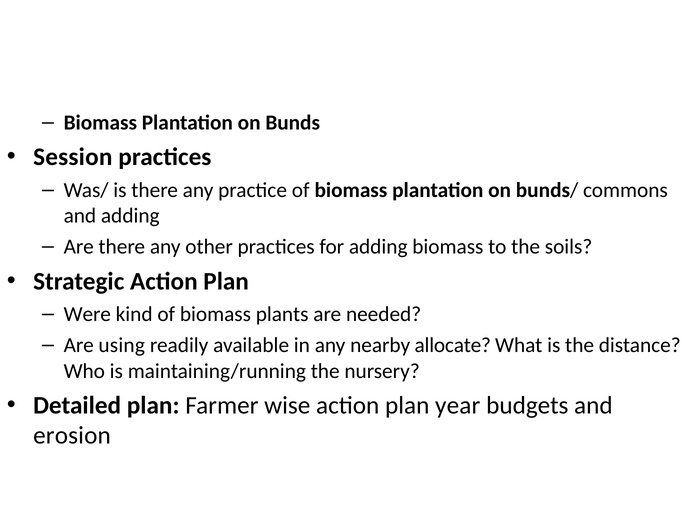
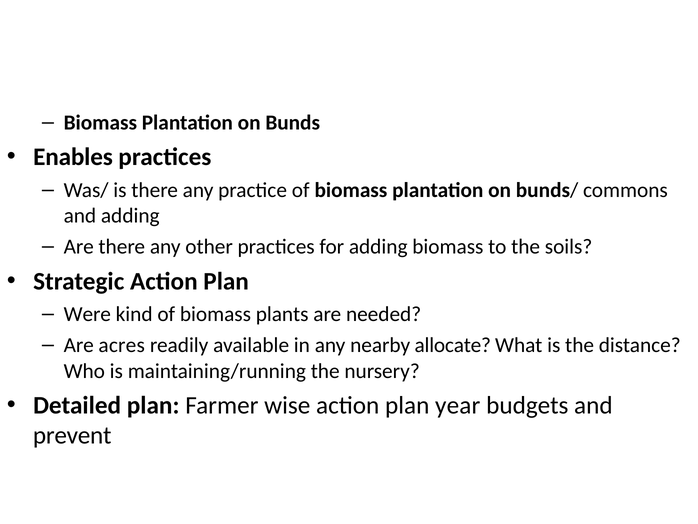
Session: Session -> Enables
using: using -> acres
erosion: erosion -> prevent
